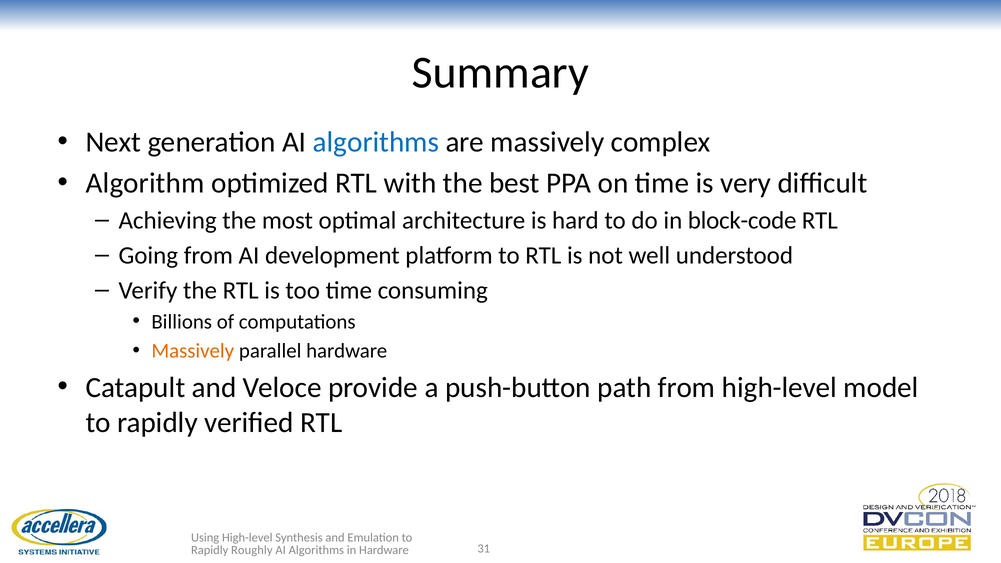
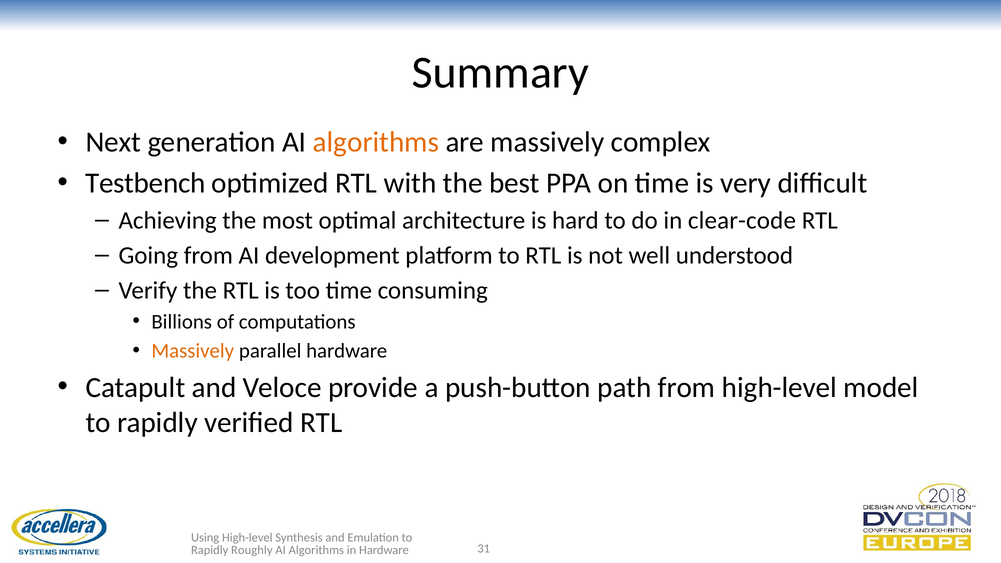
algorithms at (376, 142) colour: blue -> orange
Algorithm: Algorithm -> Testbench
block-code: block-code -> clear-code
